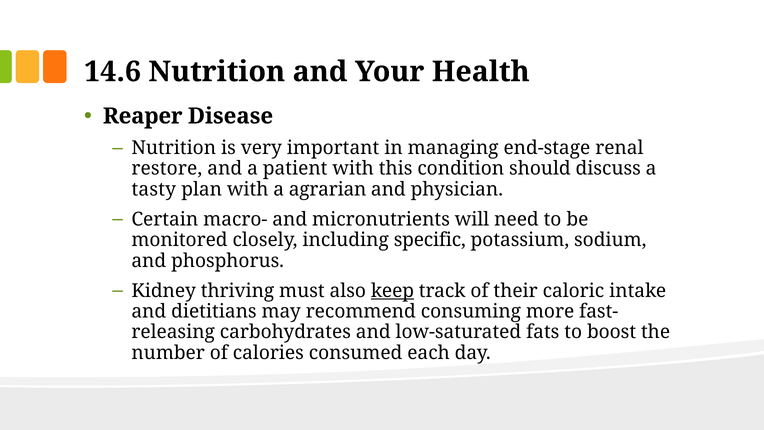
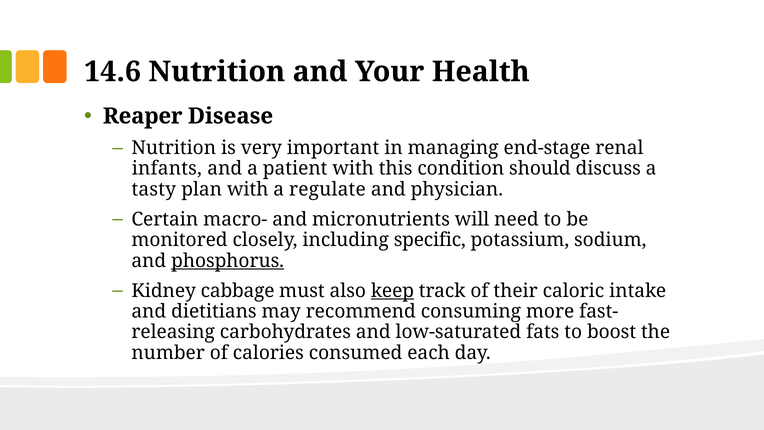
restore: restore -> infants
agrarian: agrarian -> regulate
phosphorus underline: none -> present
thriving: thriving -> cabbage
